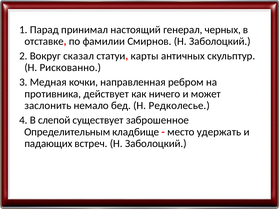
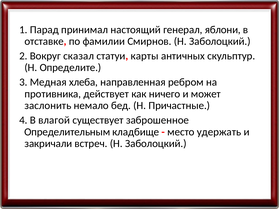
черных: черных -> яблони
Рискованно: Рискованно -> Определите
кочки: кочки -> хлеба
Редколесье: Редколесье -> Причастные
слепой: слепой -> влагой
падающих: падающих -> закричали
